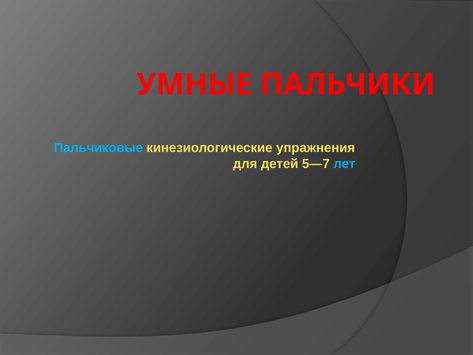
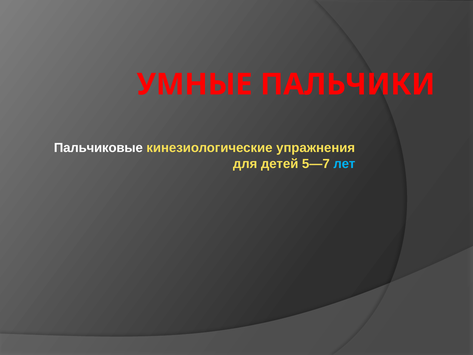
Пальчиковые colour: light blue -> white
